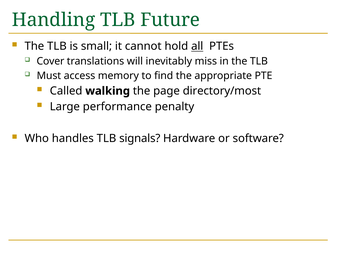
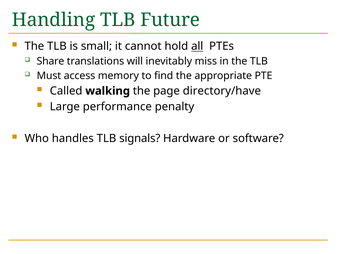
Cover: Cover -> Share
directory/most: directory/most -> directory/have
